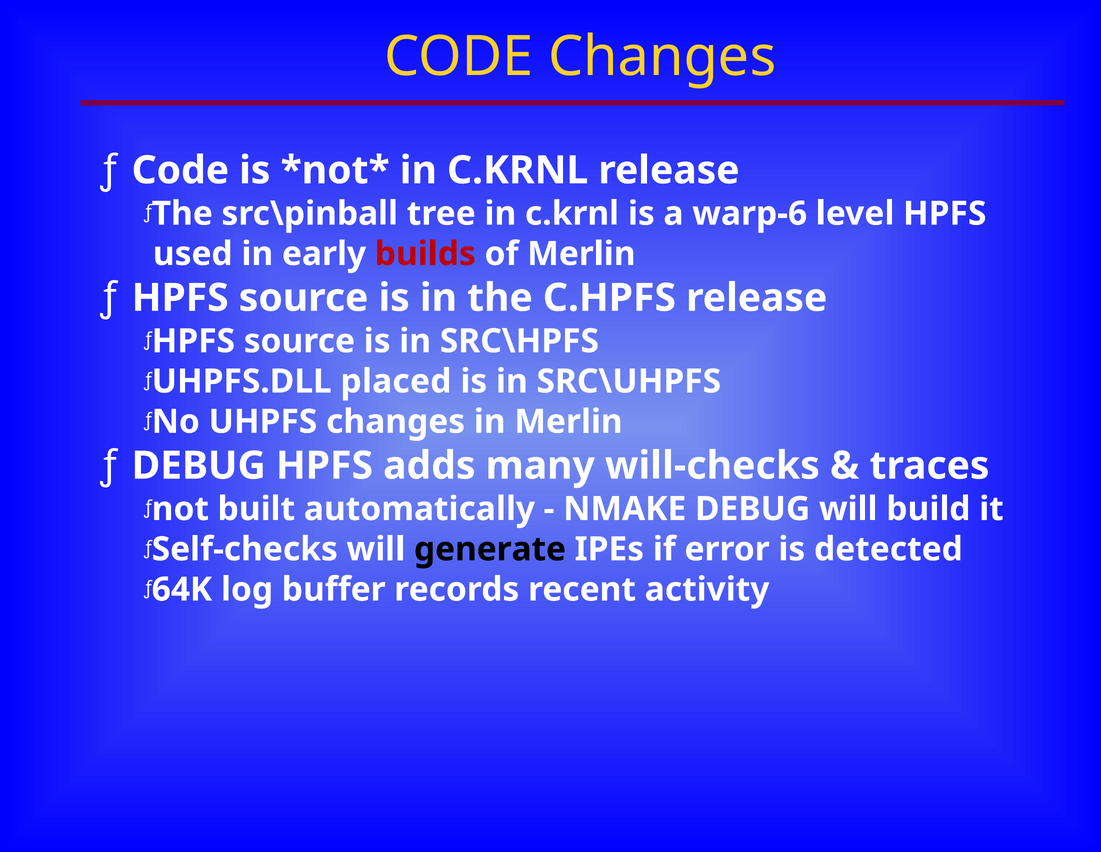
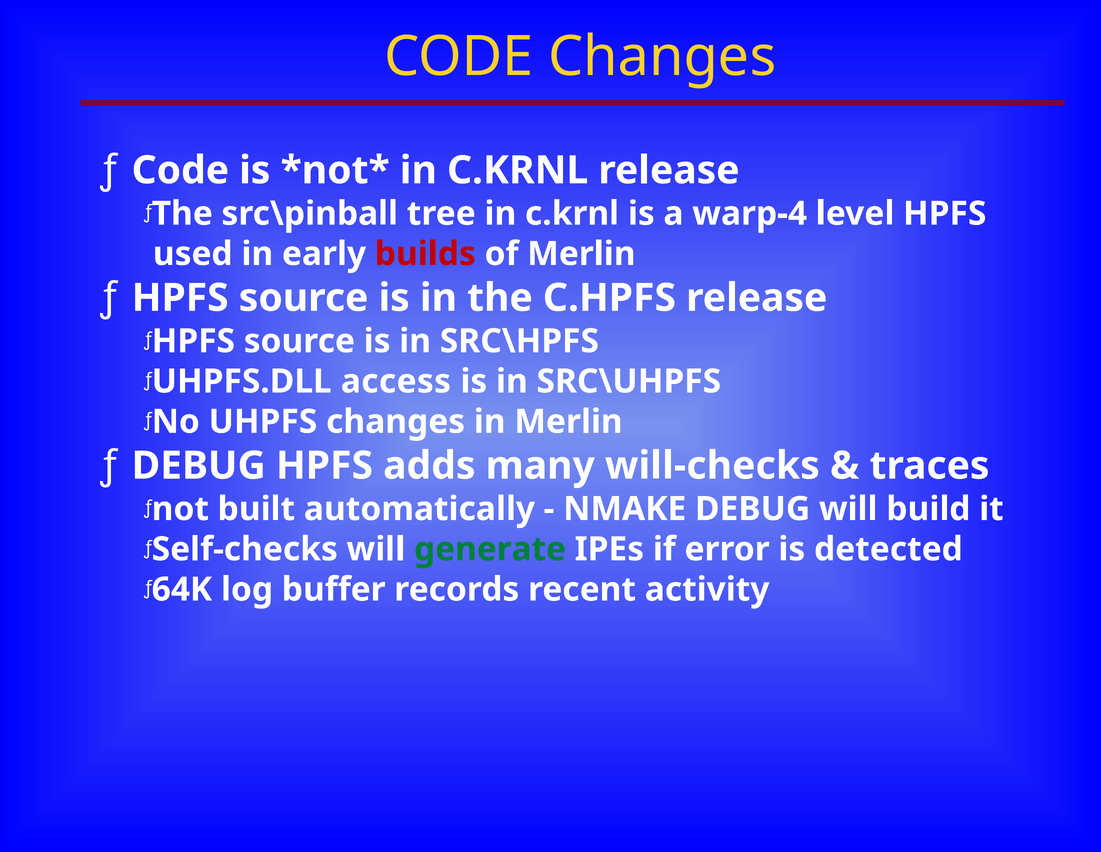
warp-6: warp-6 -> warp-4
placed: placed -> access
generate colour: black -> green
